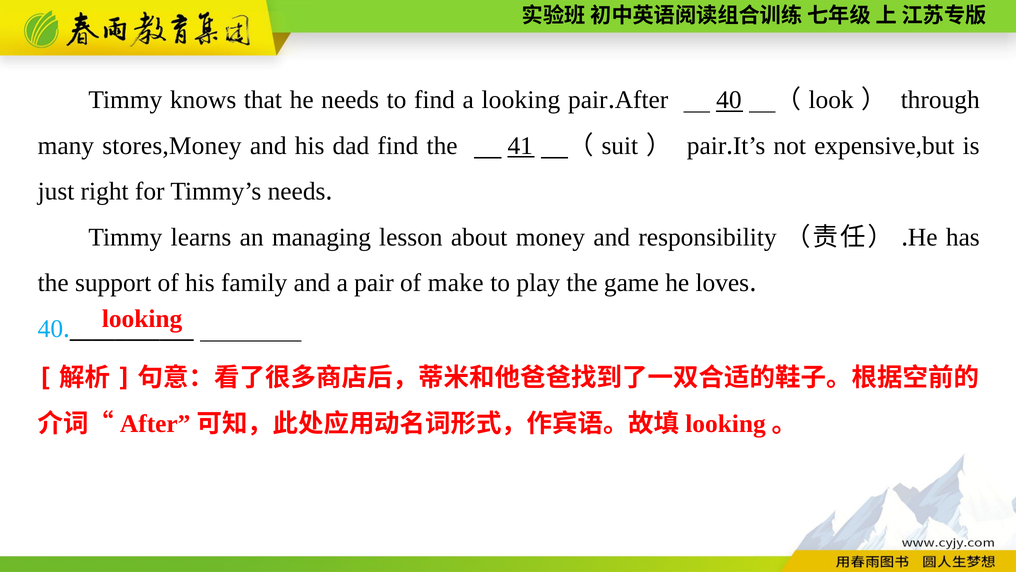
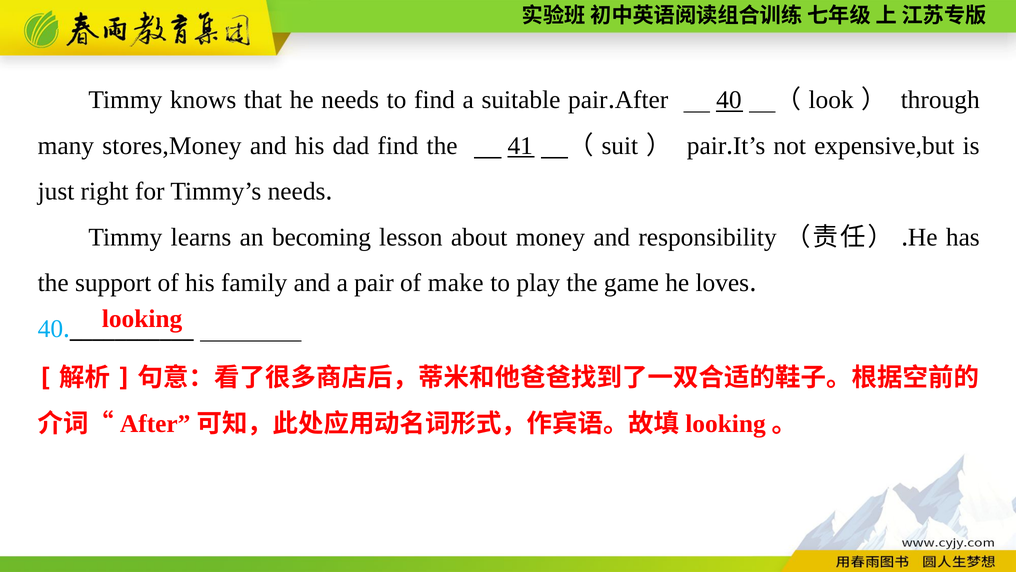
a looking: looking -> suitable
managing: managing -> becoming
